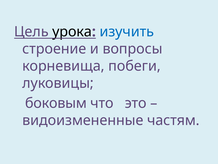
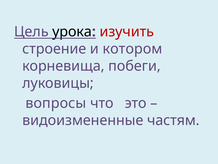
изучить colour: blue -> red
вопросы: вопросы -> котором
боковым: боковым -> вопросы
